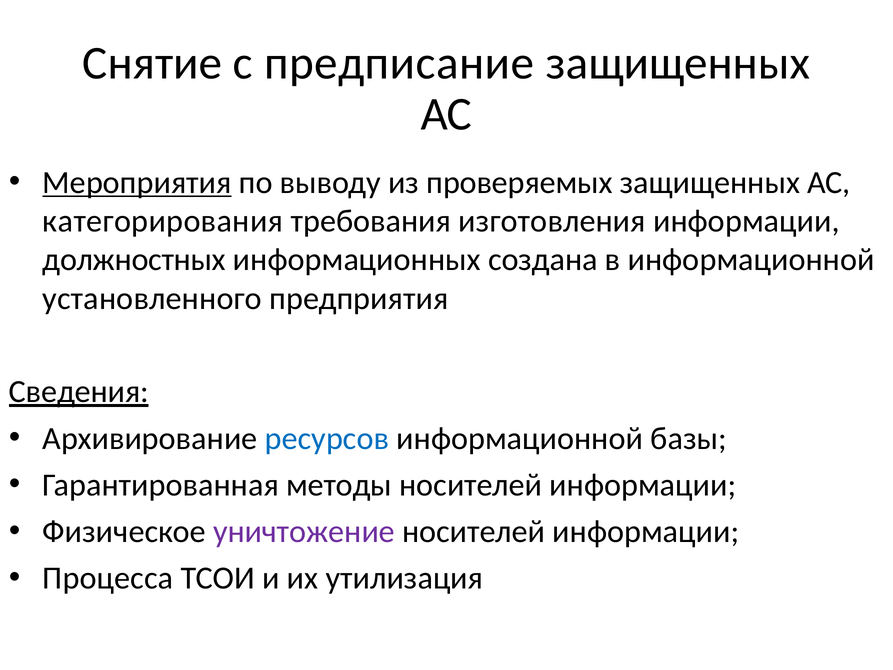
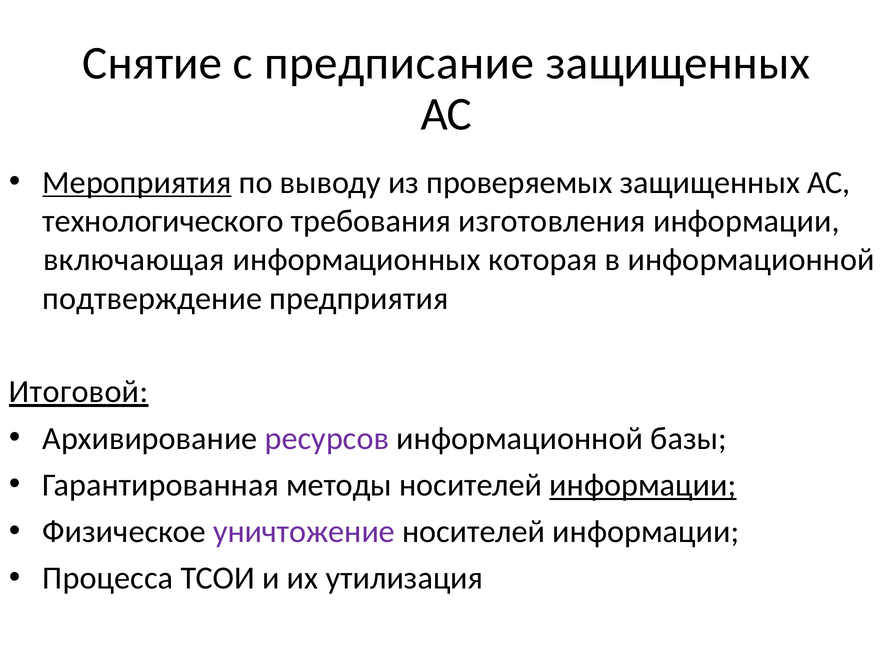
категорирования: категорирования -> технологического
должностных: должностных -> включающая
создана: создана -> которая
установленного: установленного -> подтверждение
Сведения: Сведения -> Итоговой
ресурсов colour: blue -> purple
информации at (643, 485) underline: none -> present
